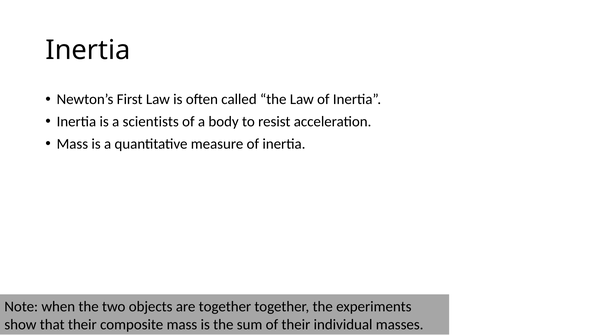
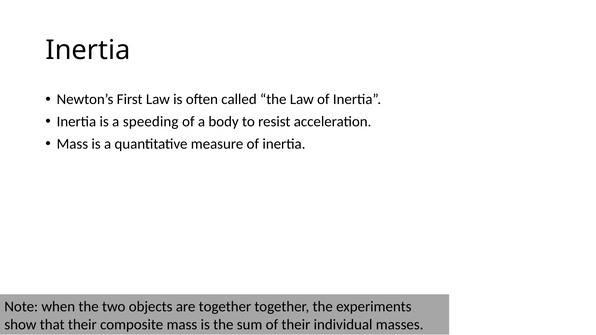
scientists: scientists -> speeding
